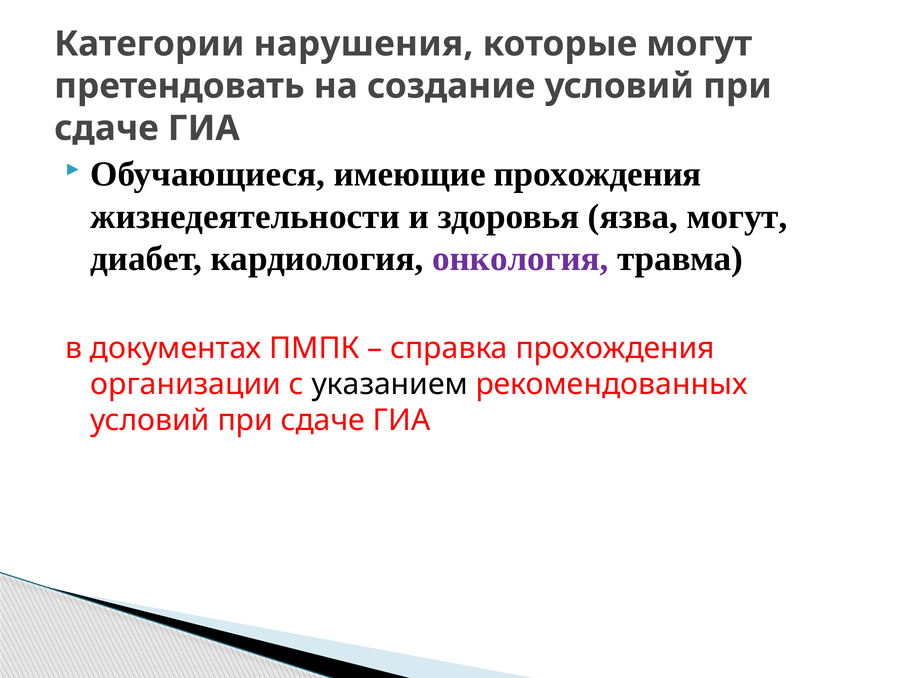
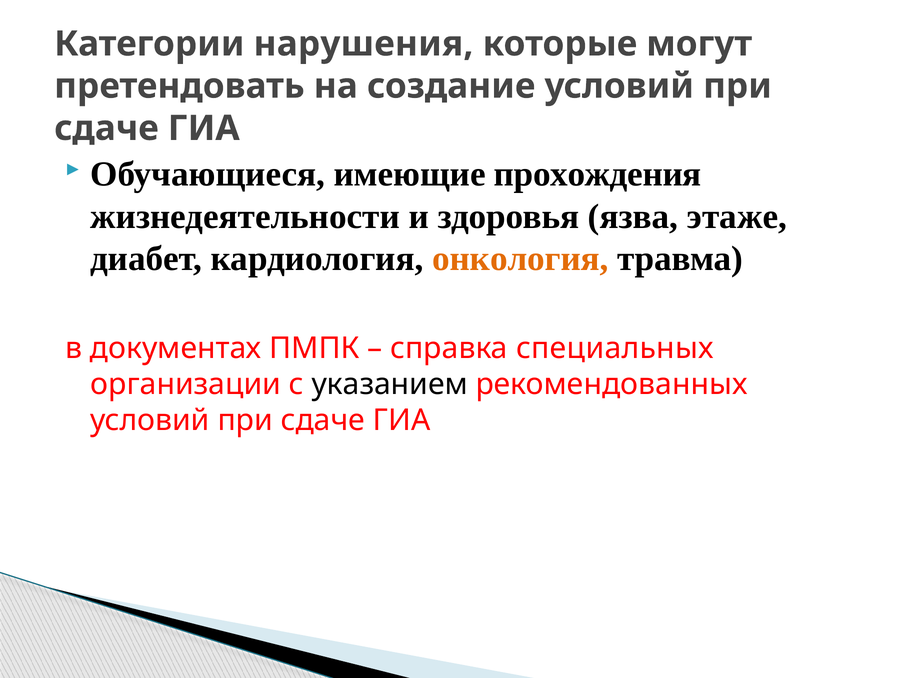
язва могут: могут -> этаже
онкология colour: purple -> orange
справка прохождения: прохождения -> специальных
